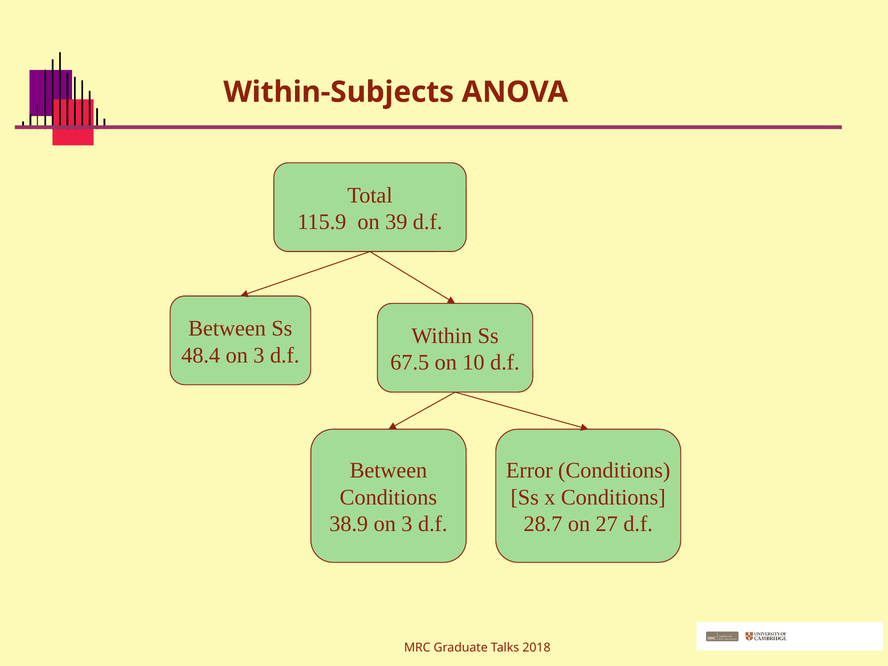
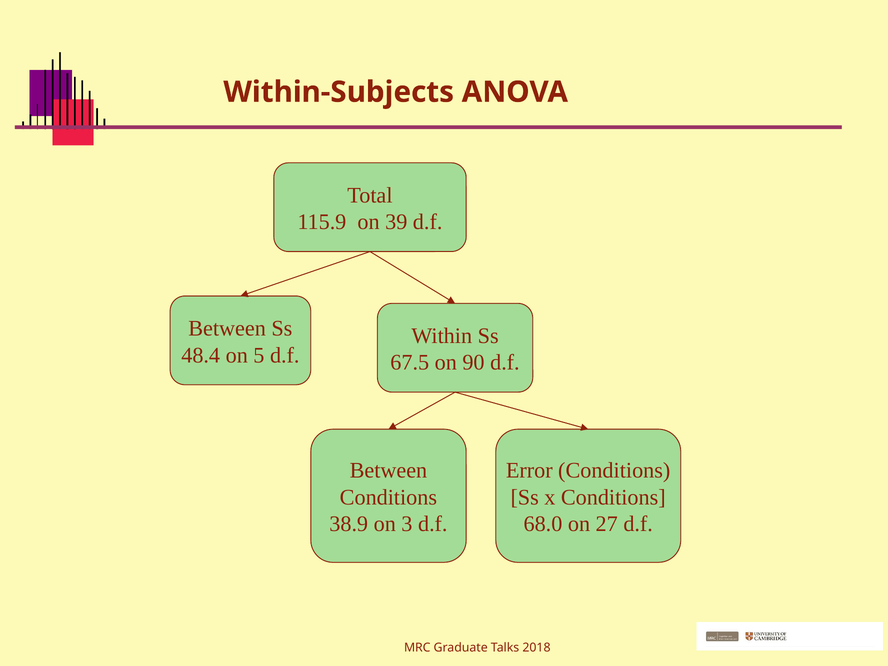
48.4 on 3: 3 -> 5
10: 10 -> 90
28.7: 28.7 -> 68.0
